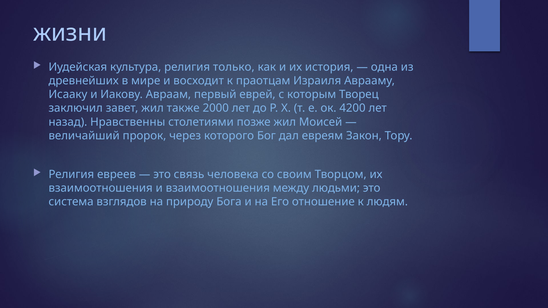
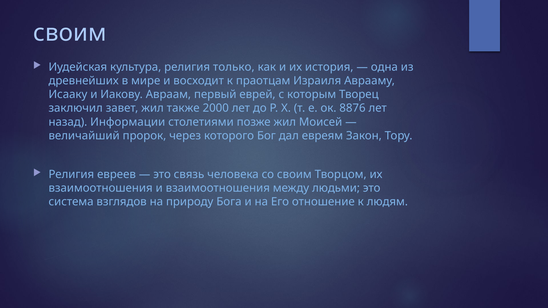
жизни at (70, 33): жизни -> своим
4200: 4200 -> 8876
Нравственны: Нравственны -> Информации
